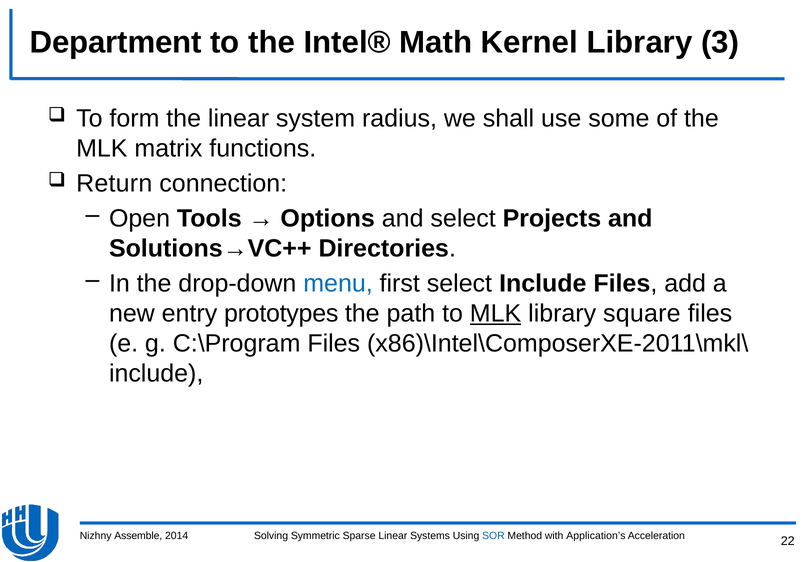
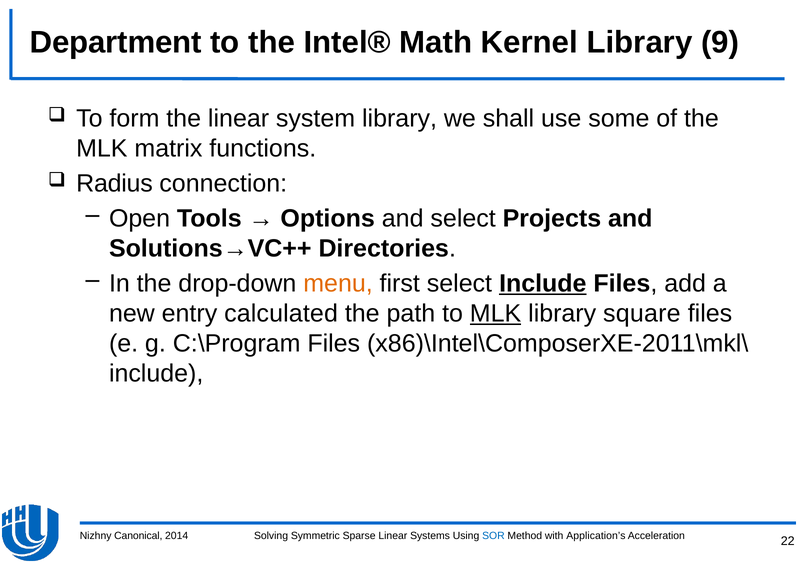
3: 3 -> 9
system radius: radius -> library
Return: Return -> Radius
menu colour: blue -> orange
Include at (543, 283) underline: none -> present
prototypes: prototypes -> calculated
Assemble: Assemble -> Canonical
